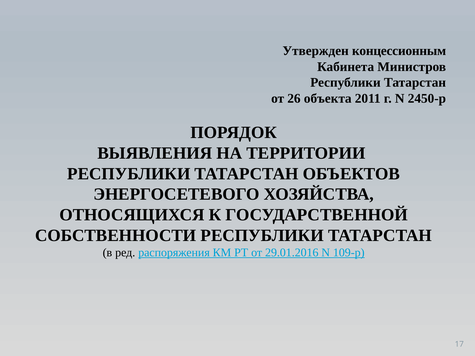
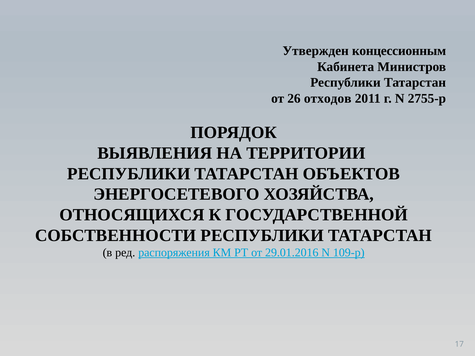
объекта: объекта -> отходов
2450-р: 2450-р -> 2755-р
